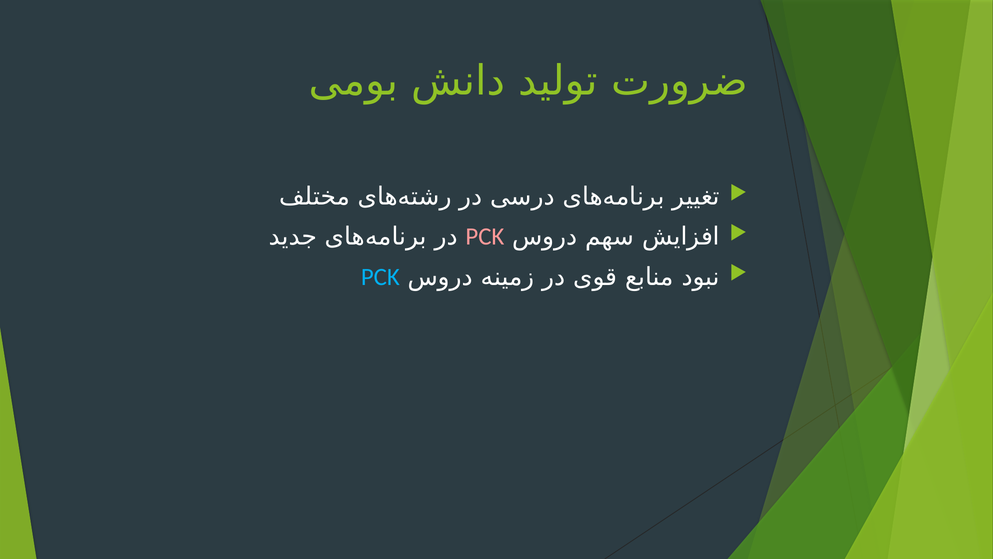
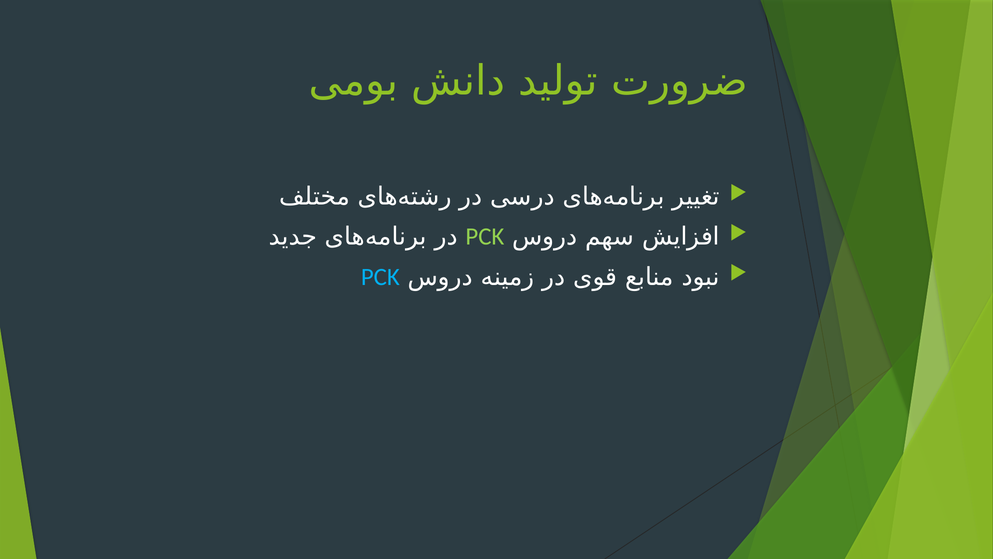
PCK at (485, 236) colour: pink -> light green
